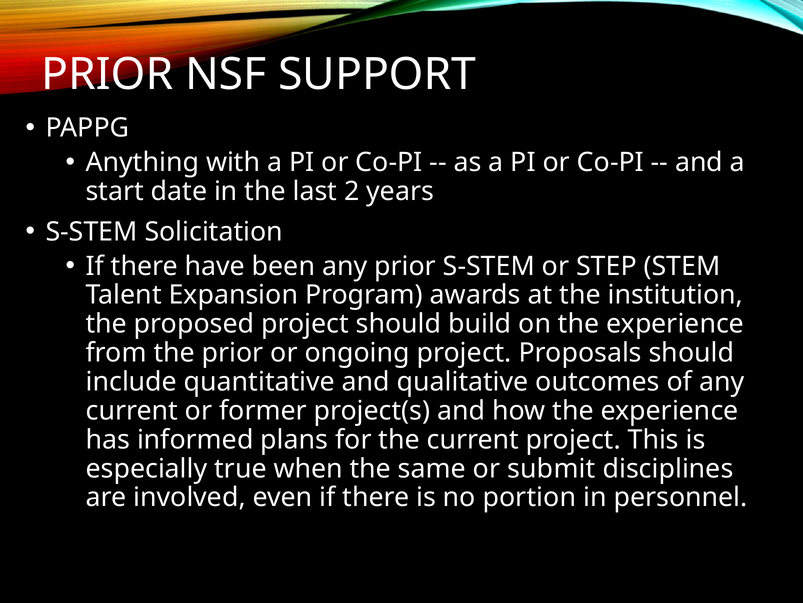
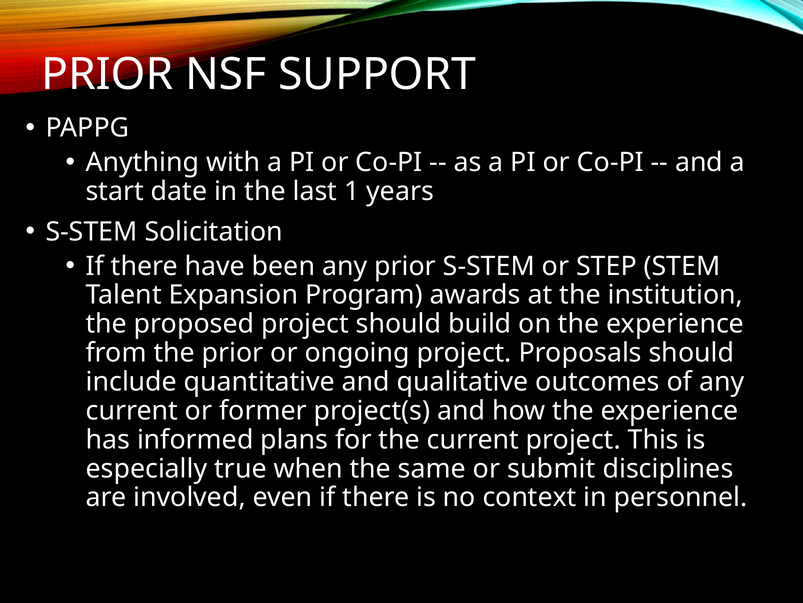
2: 2 -> 1
portion: portion -> context
